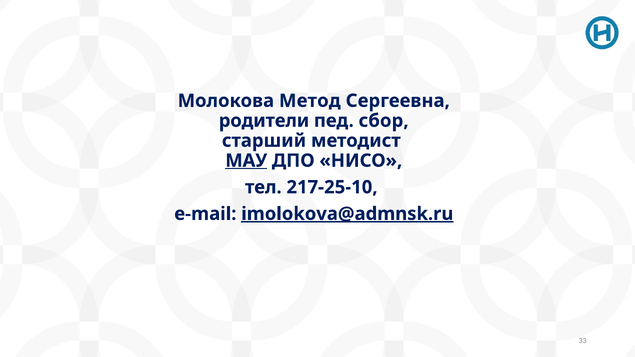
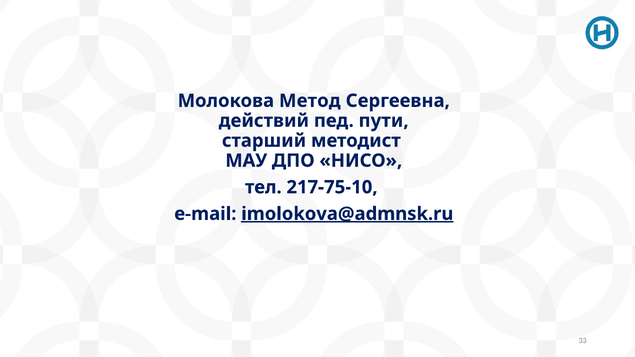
родители: родители -> действий
сбор: сбор -> пути
МАУ underline: present -> none
217-25-10: 217-25-10 -> 217-75-10
